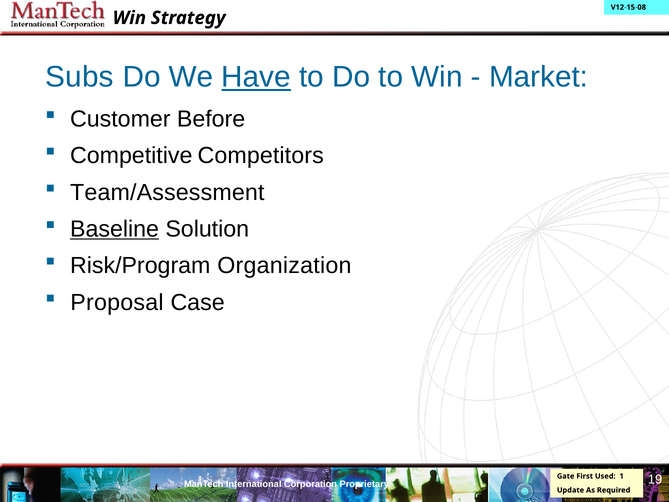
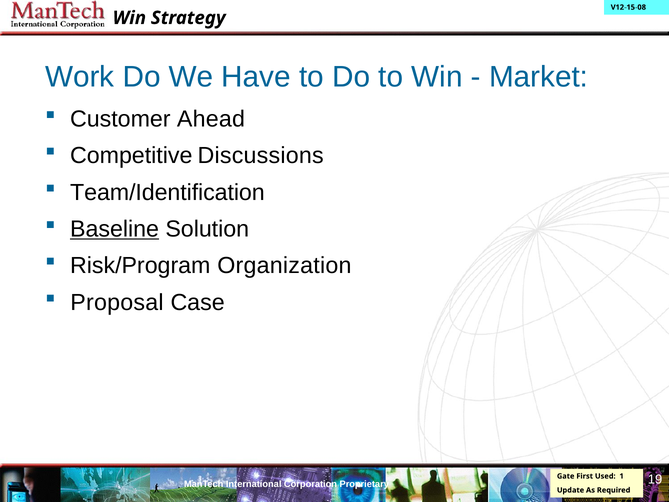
Subs: Subs -> Work
Have underline: present -> none
Before: Before -> Ahead
Competitors: Competitors -> Discussions
Team/Assessment: Team/Assessment -> Team/Identification
